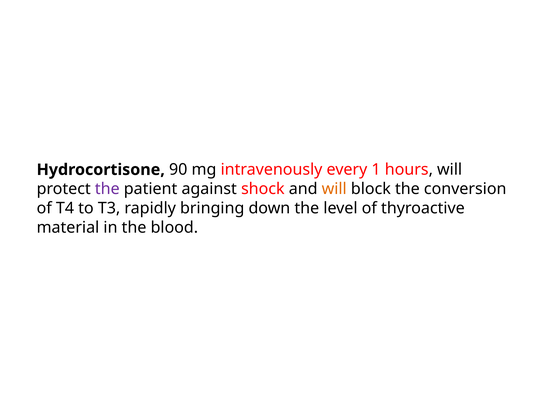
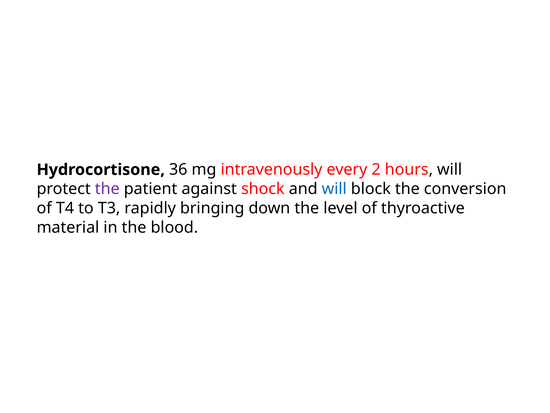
90: 90 -> 36
1: 1 -> 2
will at (334, 189) colour: orange -> blue
